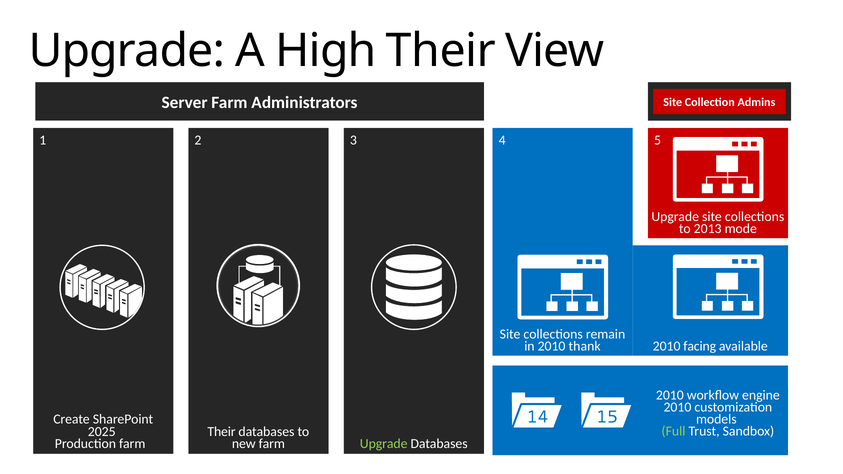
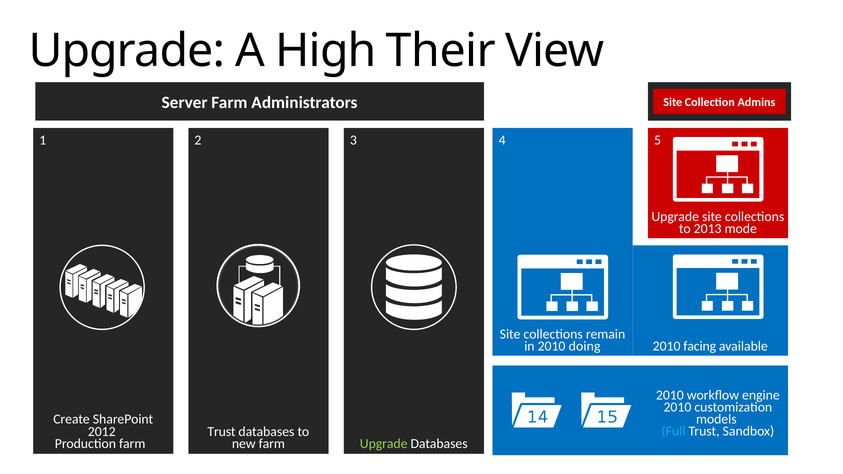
thank: thank -> doing
Full colour: light green -> light blue
2025: 2025 -> 2012
Their at (222, 432): Their -> Trust
